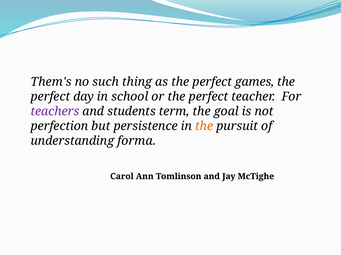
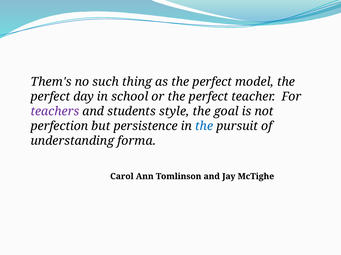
games: games -> model
term: term -> style
the at (204, 126) colour: orange -> blue
